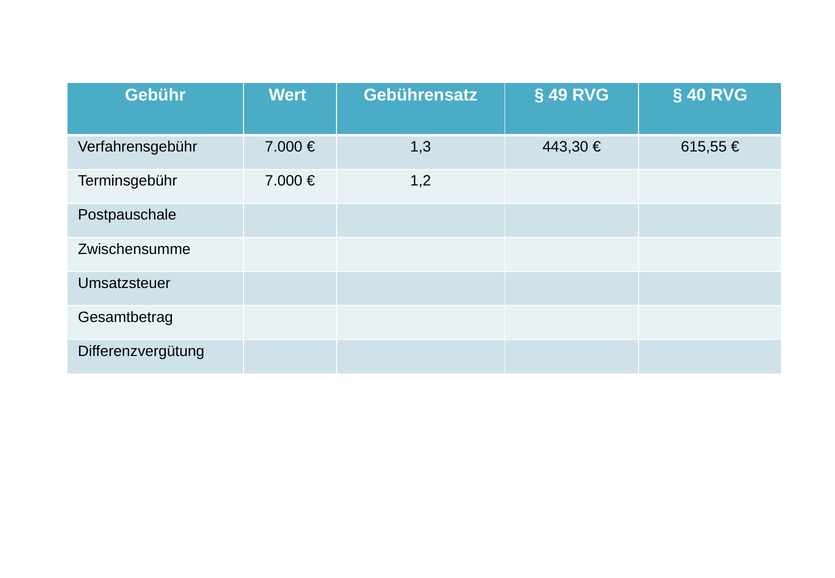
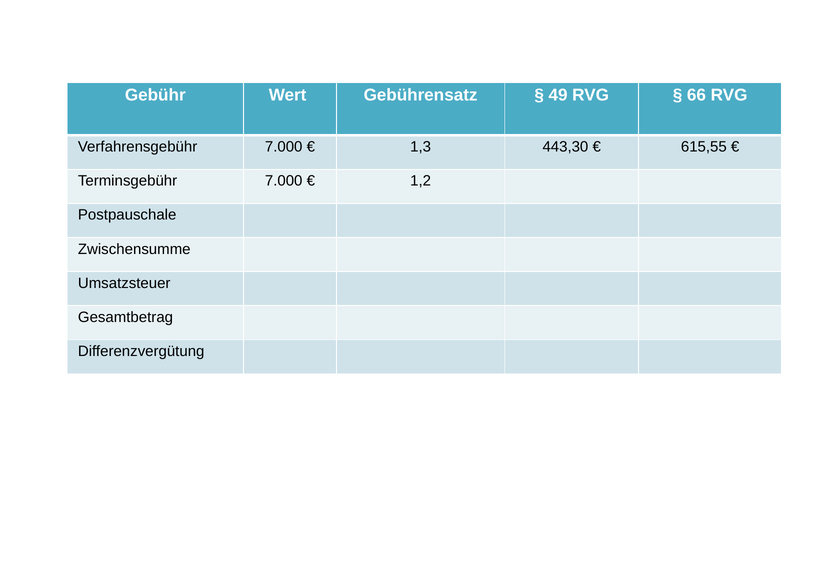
40: 40 -> 66
